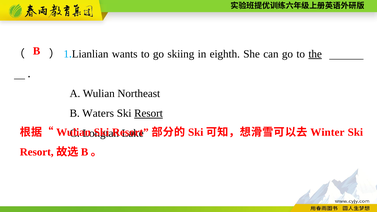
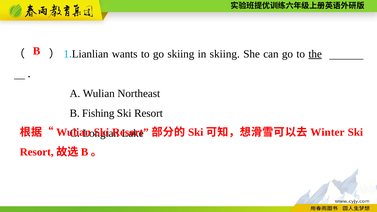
in eighth: eighth -> skiing
Waters: Waters -> Fishing
Resort at (149, 113) underline: present -> none
